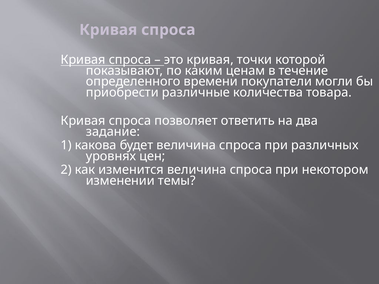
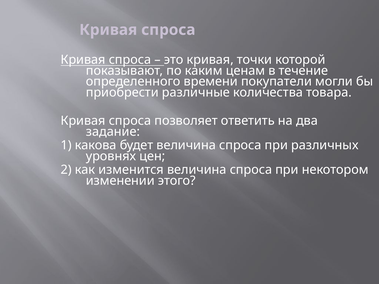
темы: темы -> этого
